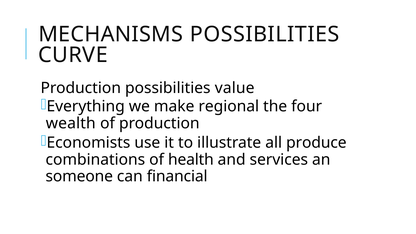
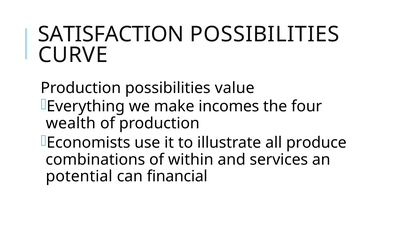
MECHANISMS: MECHANISMS -> SATISFACTION
regional: regional -> incomes
health: health -> within
someone: someone -> potential
